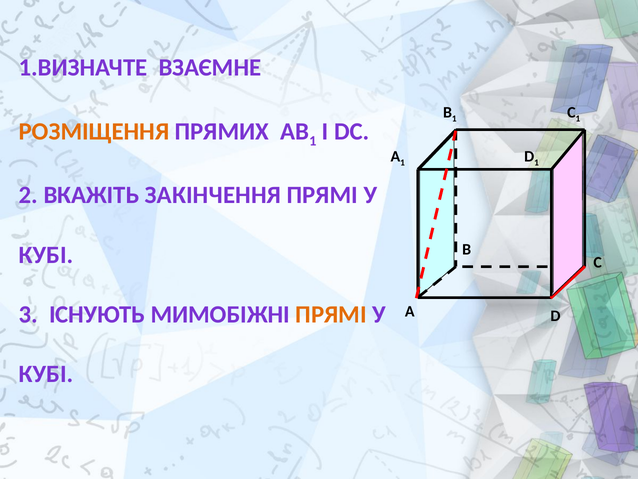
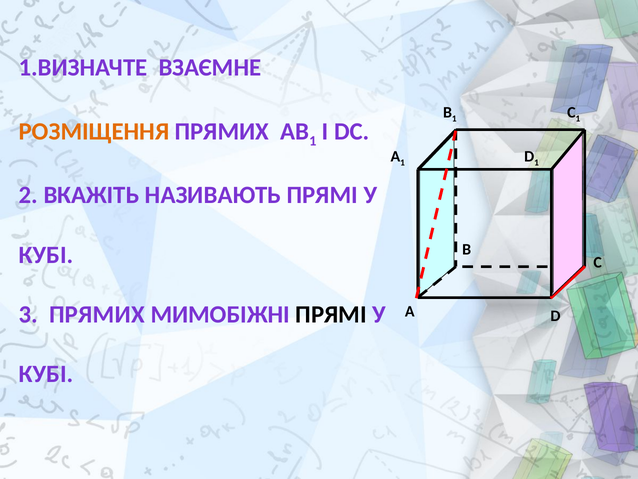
ЗАКІНЧЕННЯ: ЗАКІНЧЕННЯ -> НАЗИВАЮТЬ
3 ІСНУЮТЬ: ІСНУЮТЬ -> ПРЯМИХ
ПРЯМІ at (331, 314) colour: orange -> black
